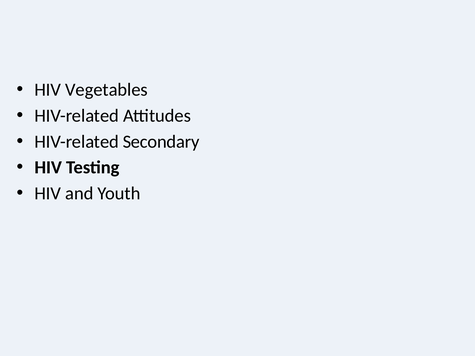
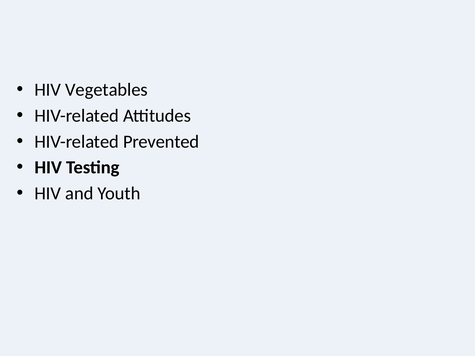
Secondary: Secondary -> Prevented
